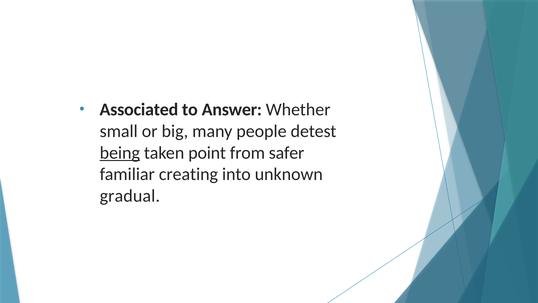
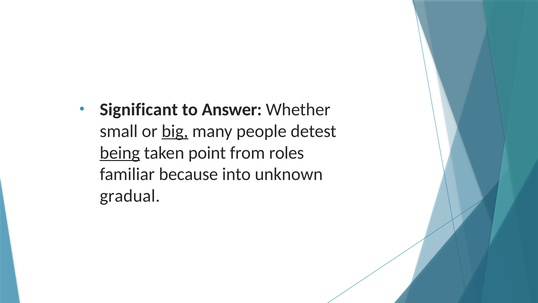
Associated: Associated -> Significant
big underline: none -> present
safer: safer -> roles
creating: creating -> because
